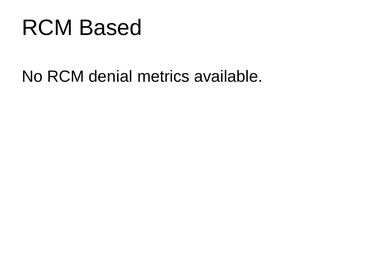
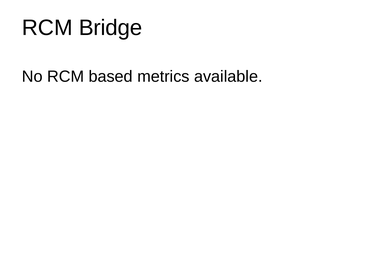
Based: Based -> Bridge
denial: denial -> based
